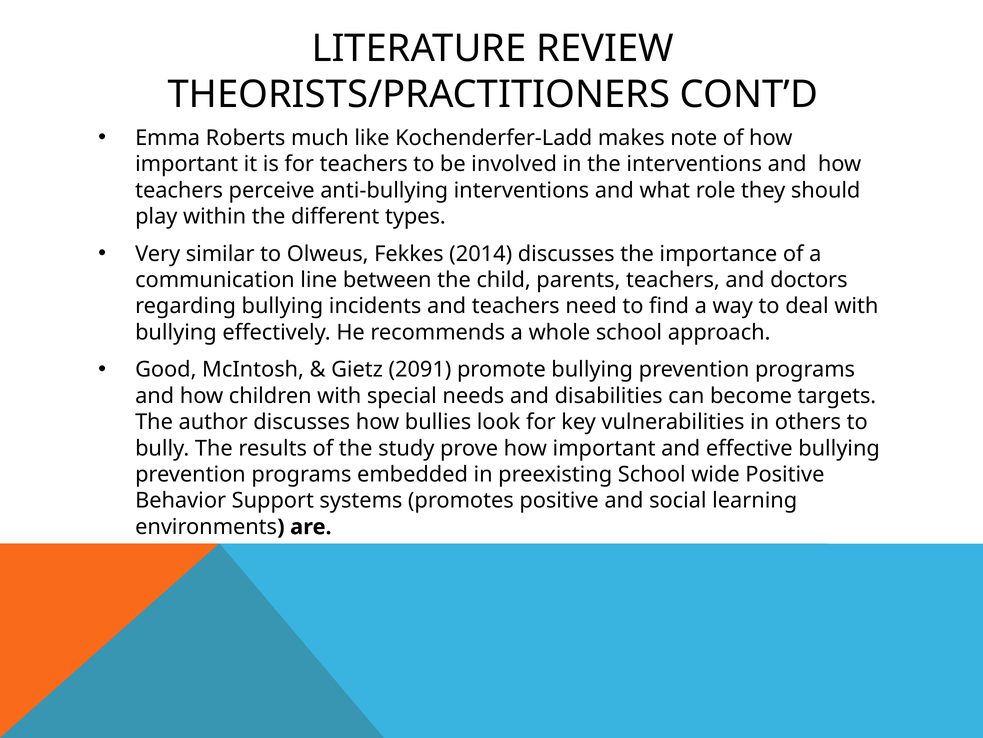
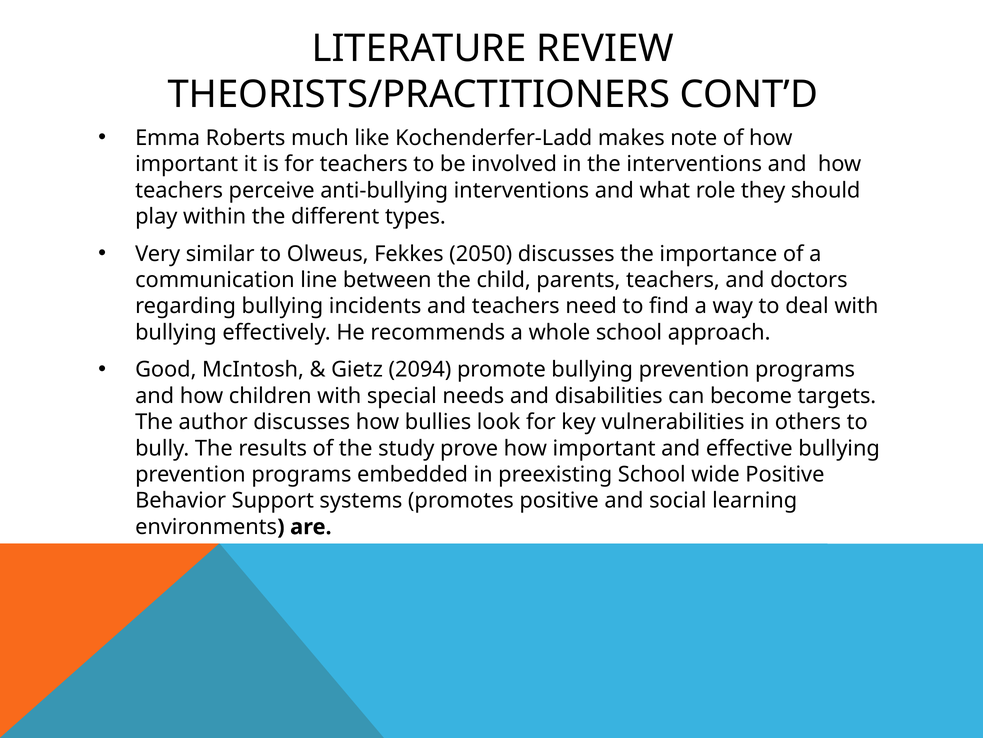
2014: 2014 -> 2050
2091: 2091 -> 2094
